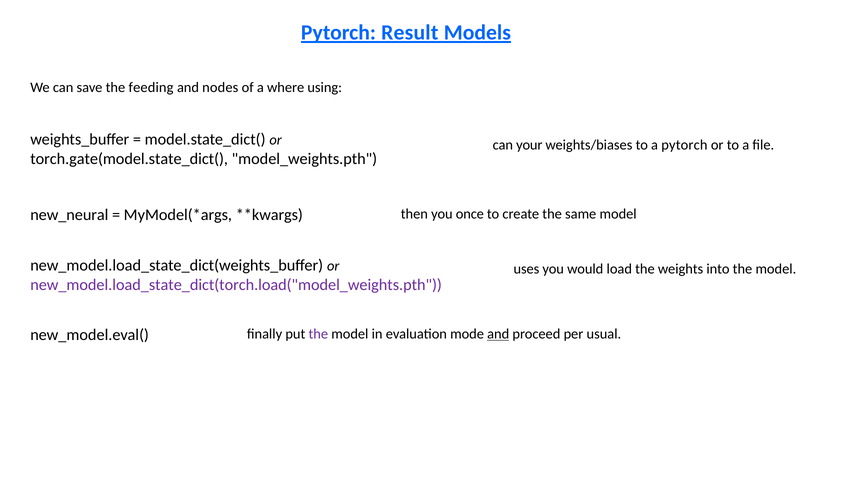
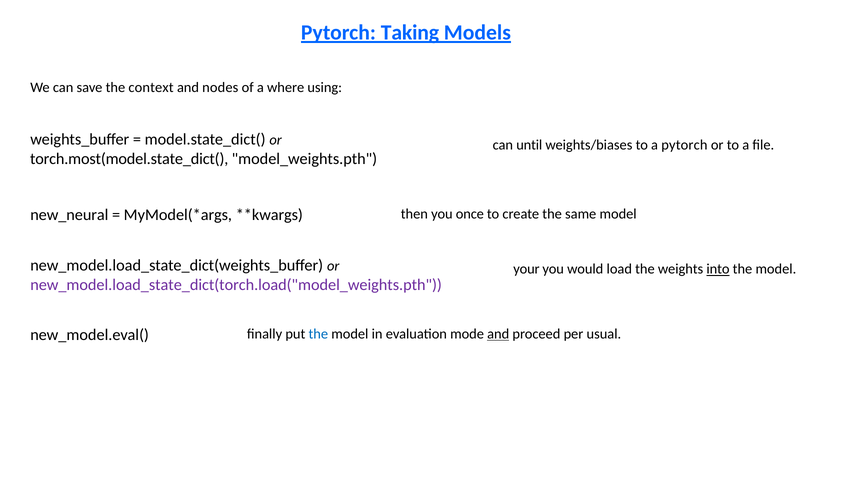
Result: Result -> Taking
feeding: feeding -> context
your: your -> until
torch.gate(model.state_dict(: torch.gate(model.state_dict( -> torch.most(model.state_dict(
uses: uses -> your
into underline: none -> present
the at (318, 334) colour: purple -> blue
